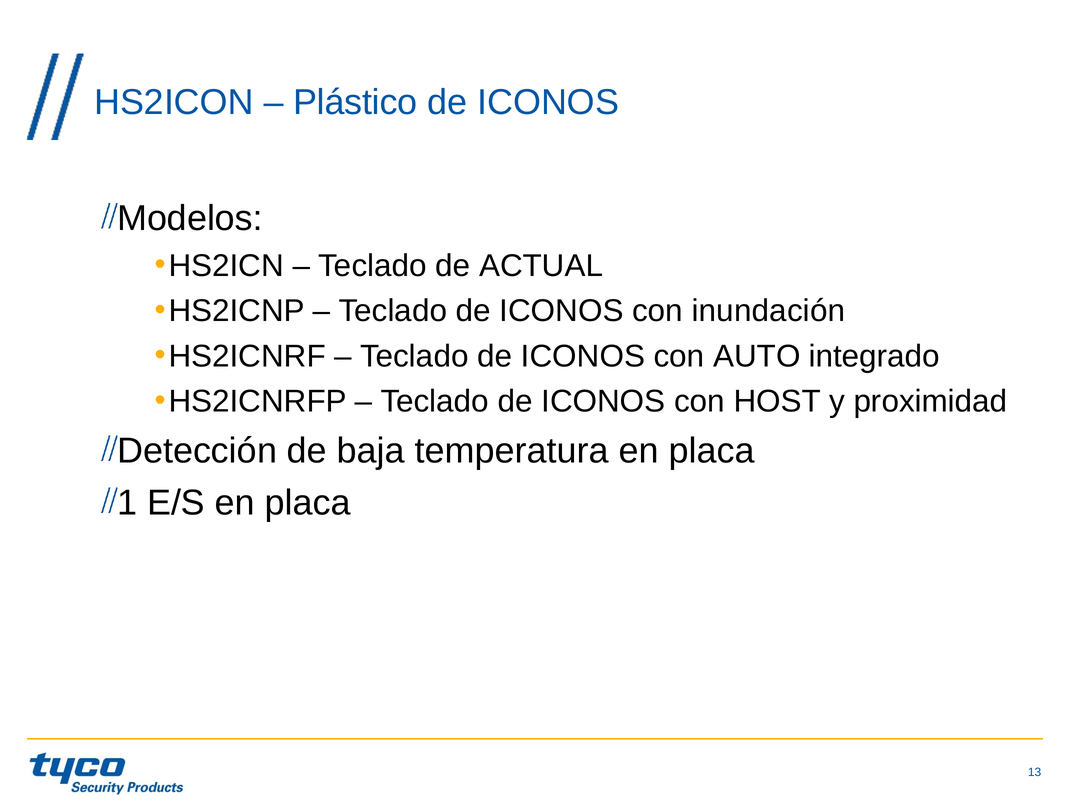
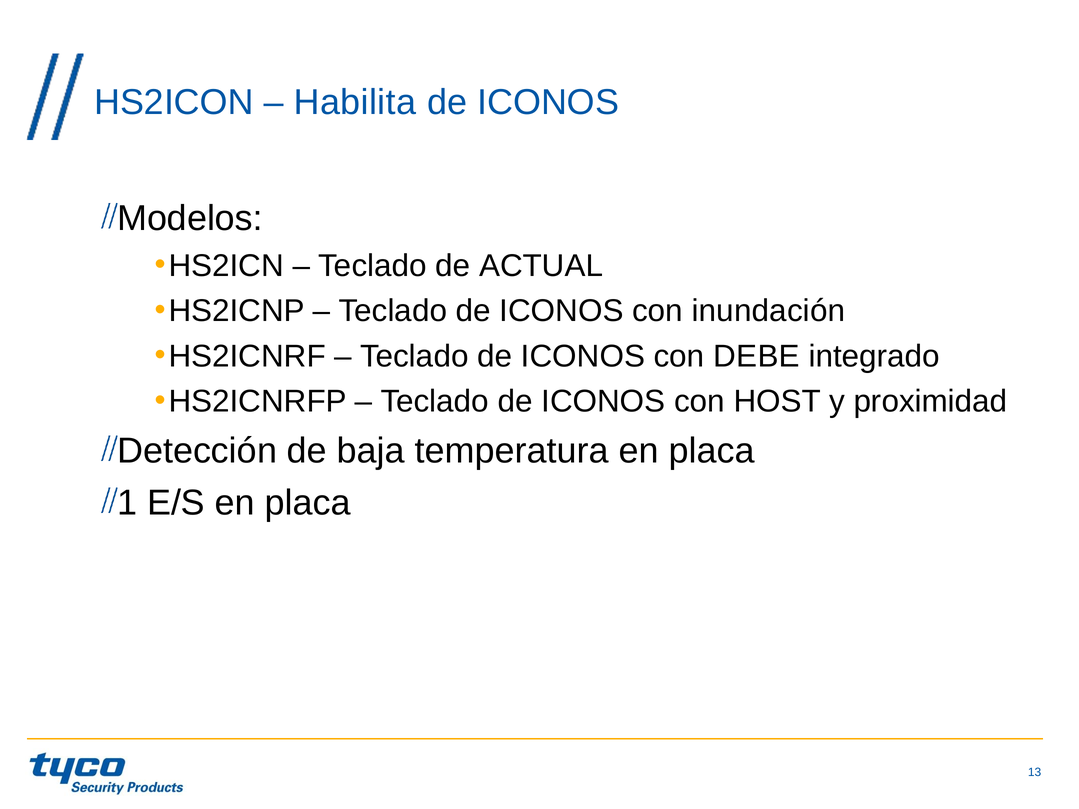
Plástico: Plástico -> Habilita
AUTO: AUTO -> DEBE
